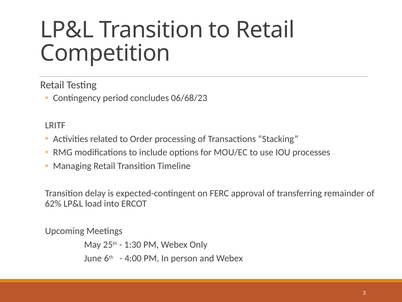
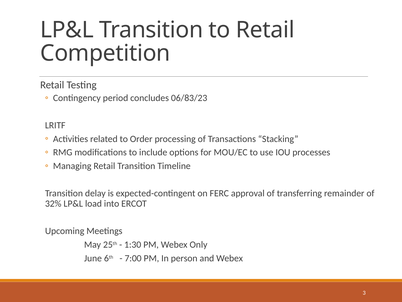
06/68/23: 06/68/23 -> 06/83/23
62%: 62% -> 32%
4:00: 4:00 -> 7:00
